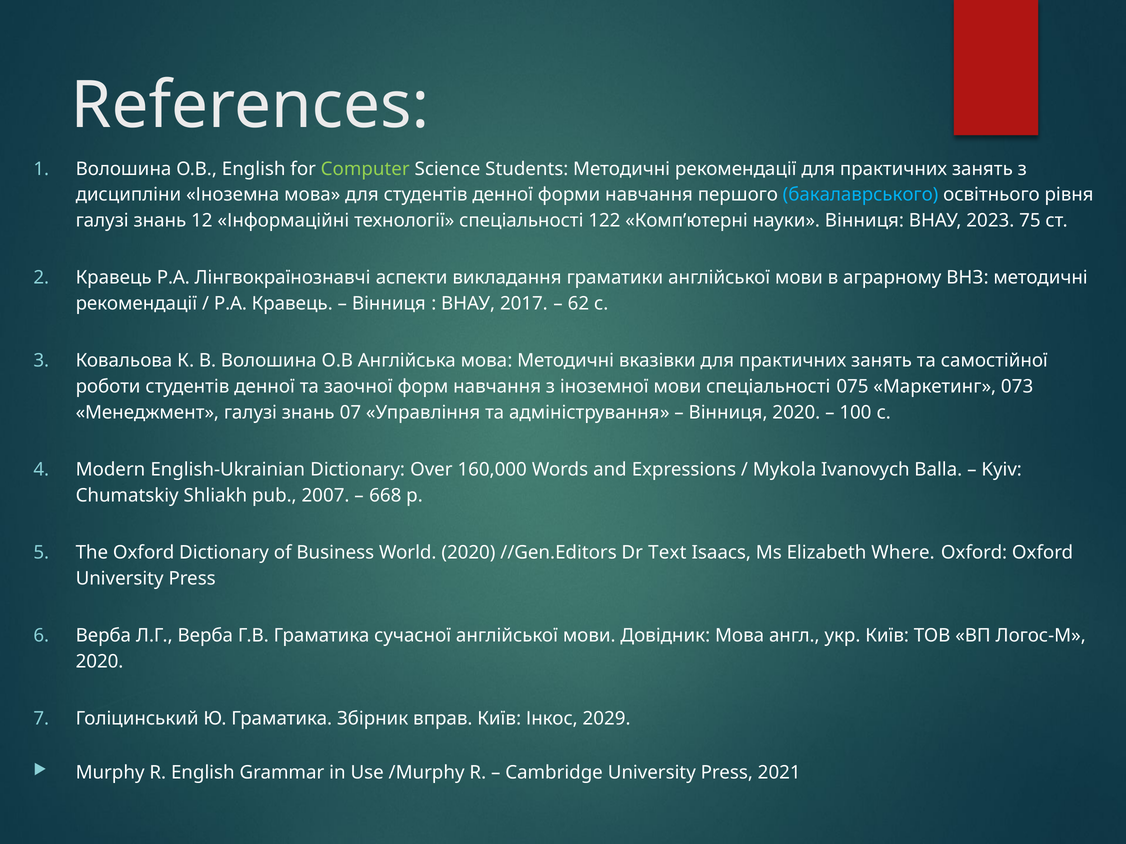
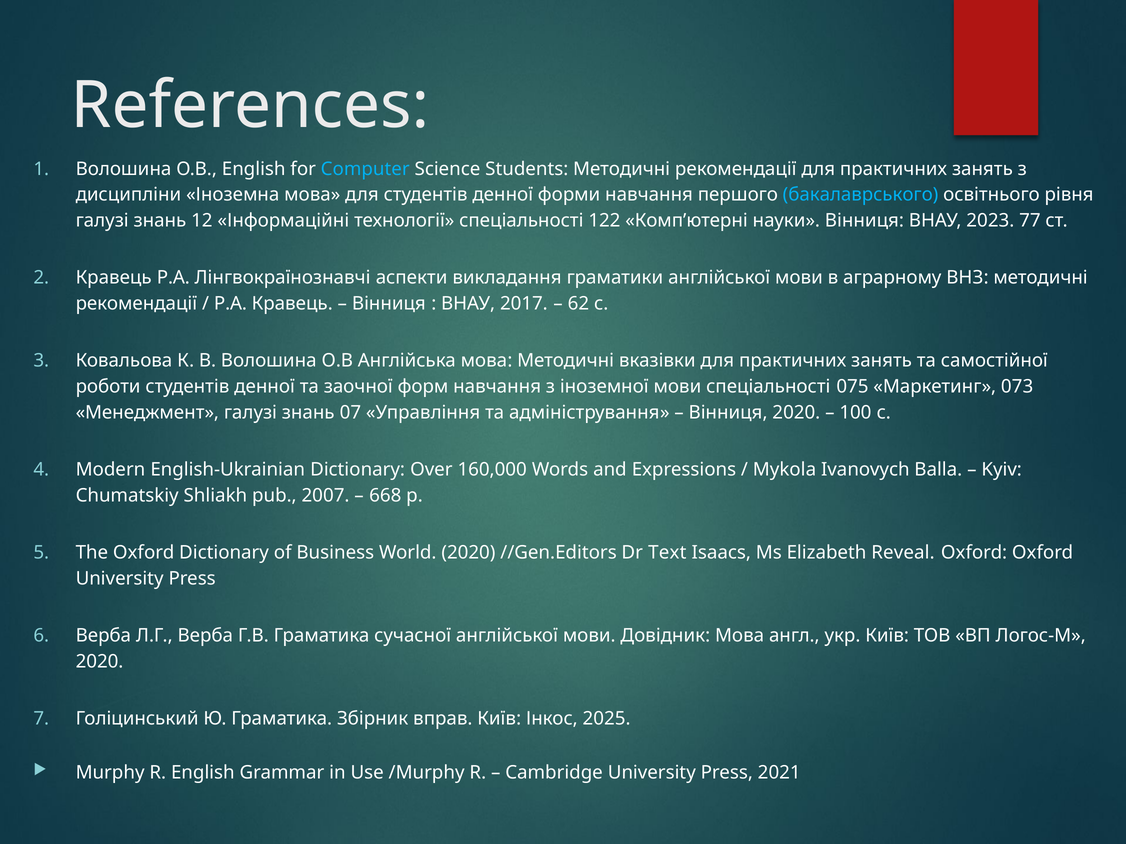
Computer colour: light green -> light blue
75: 75 -> 77
Where: Where -> Reveal
2029: 2029 -> 2025
